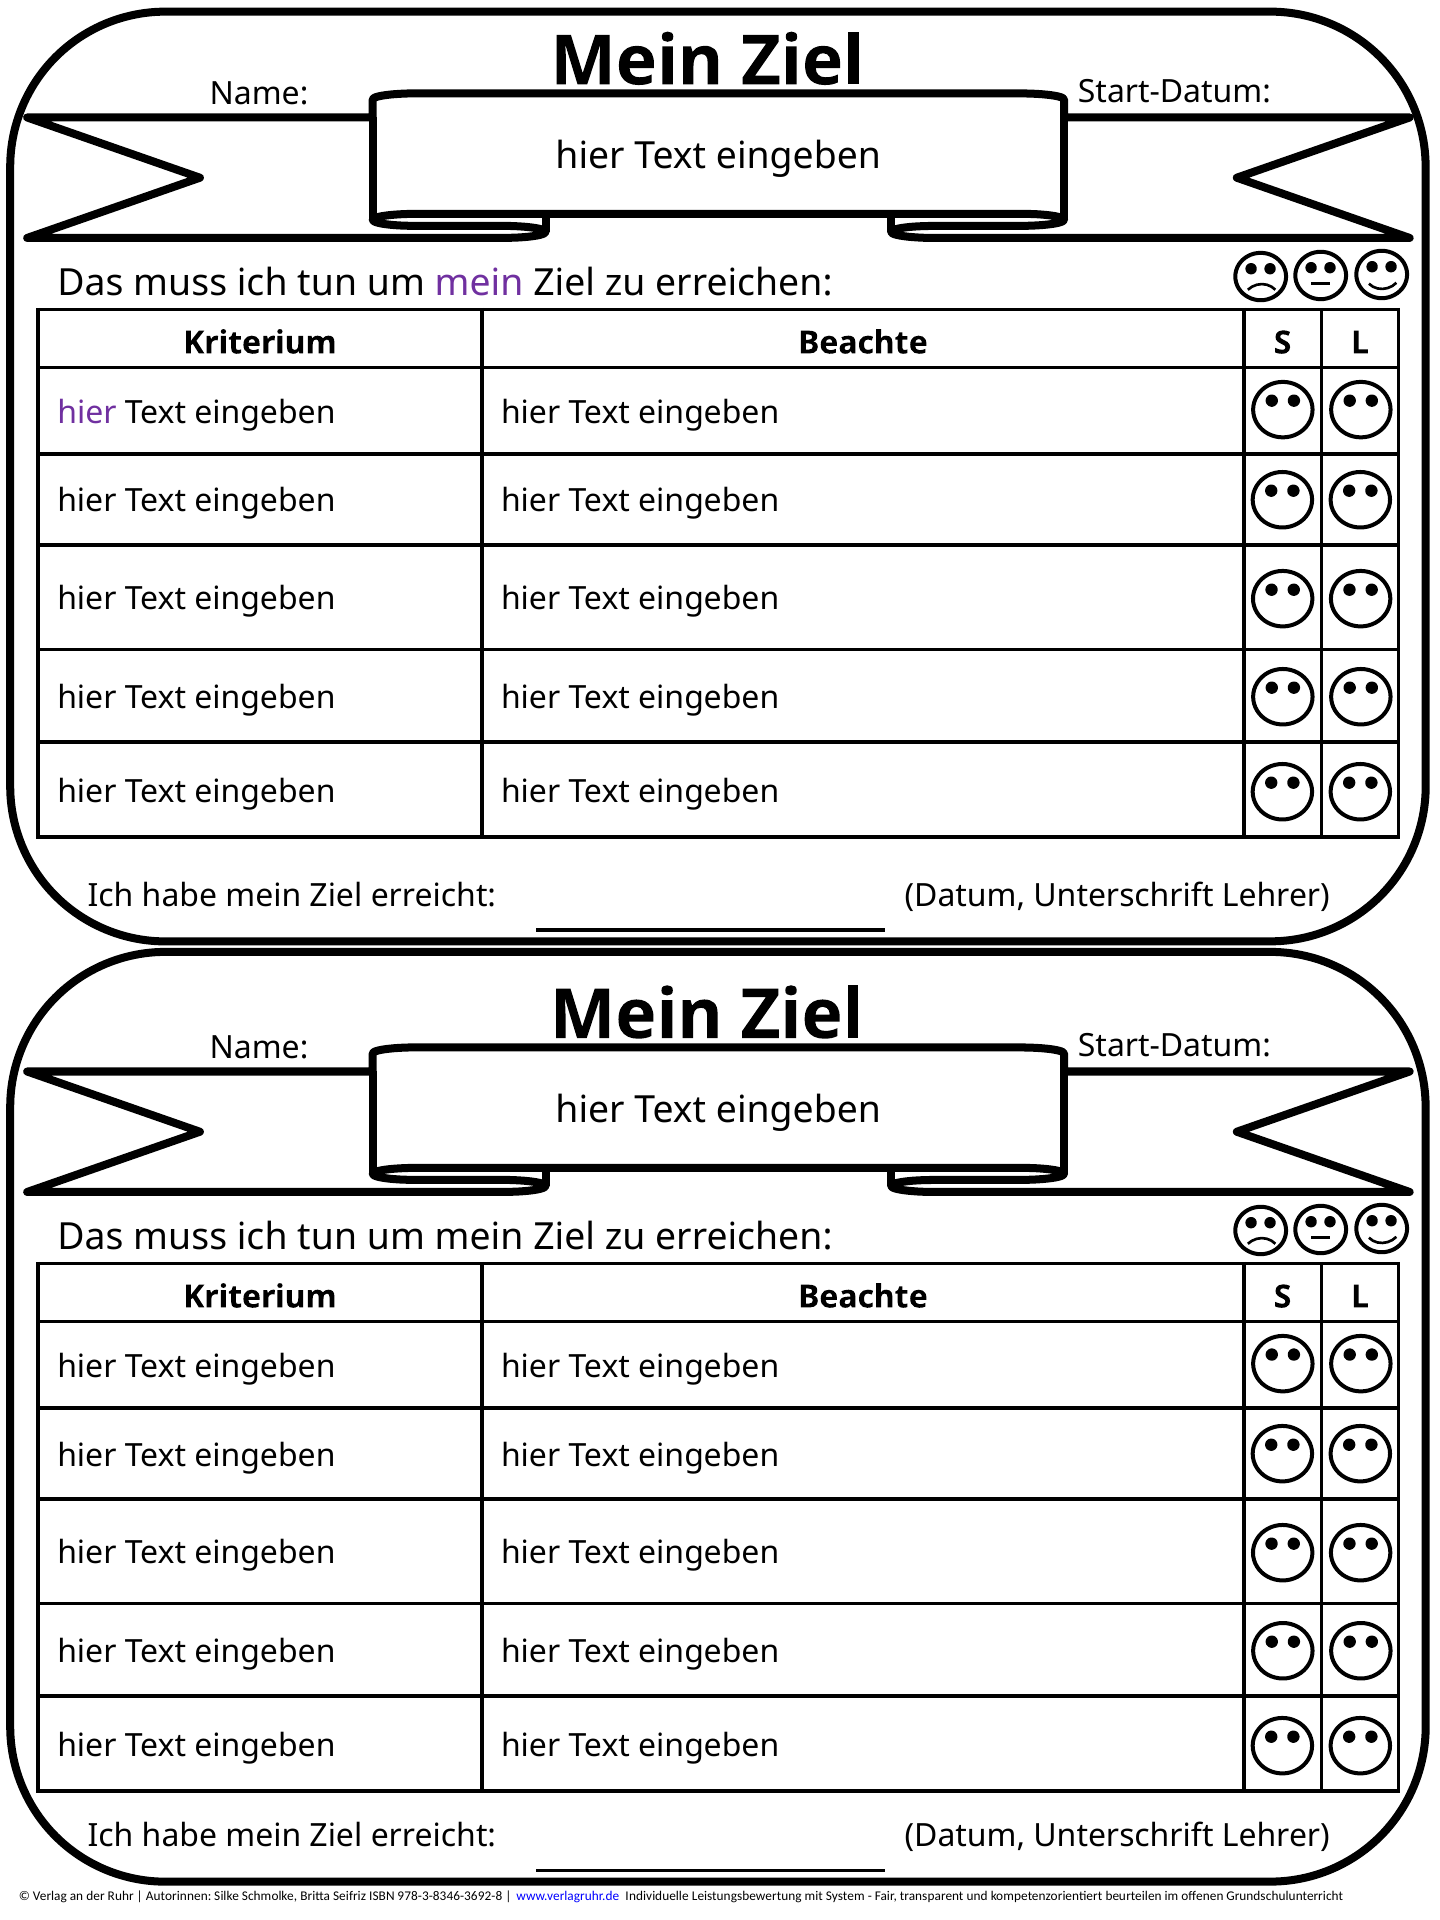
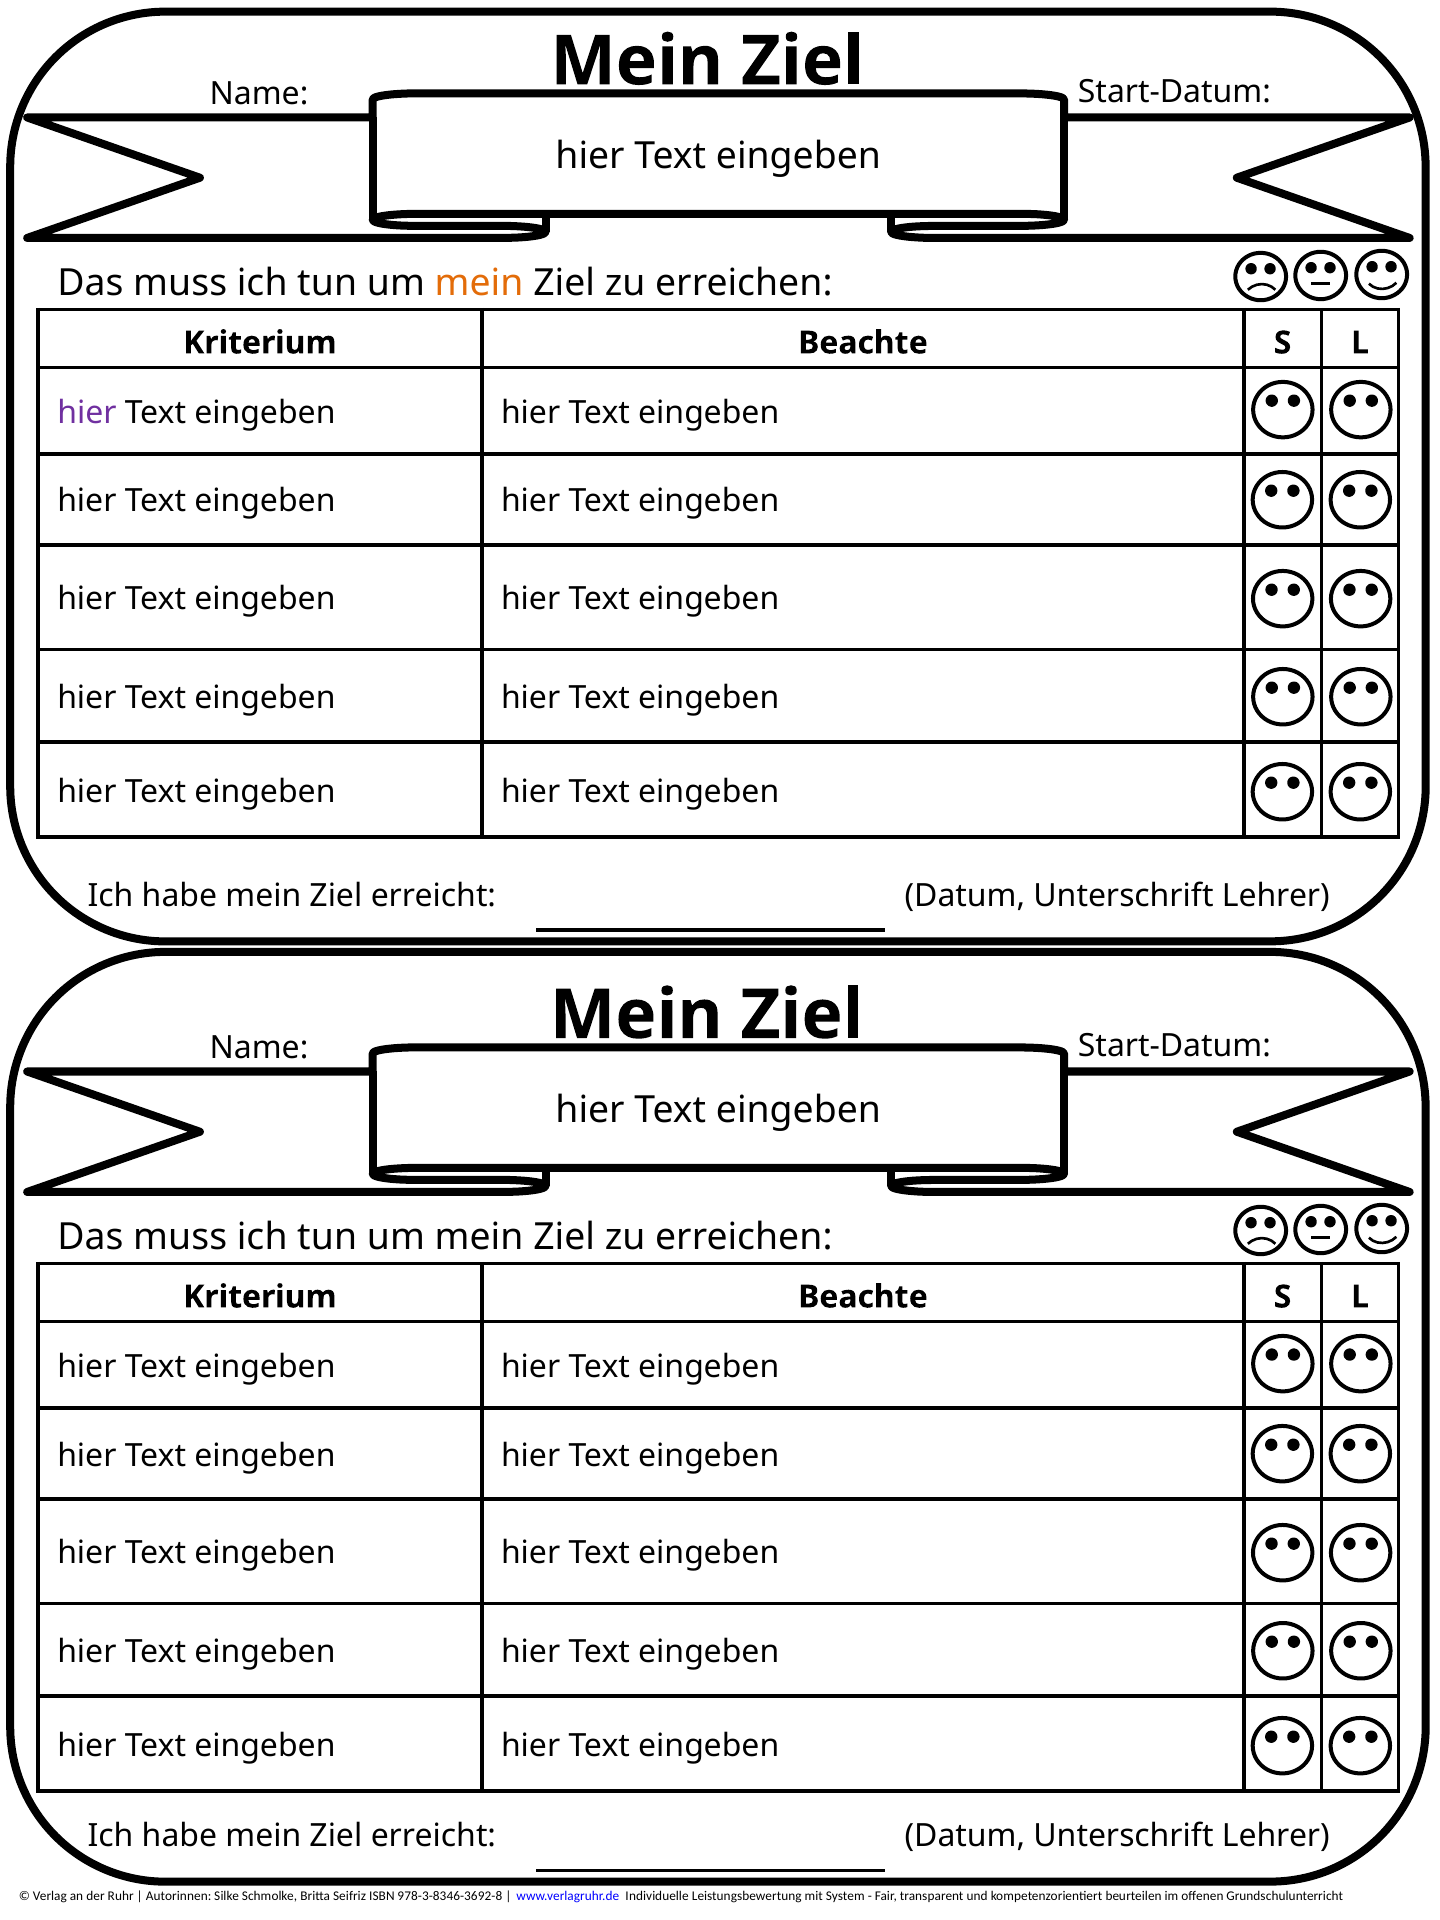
mein at (479, 283) colour: purple -> orange
